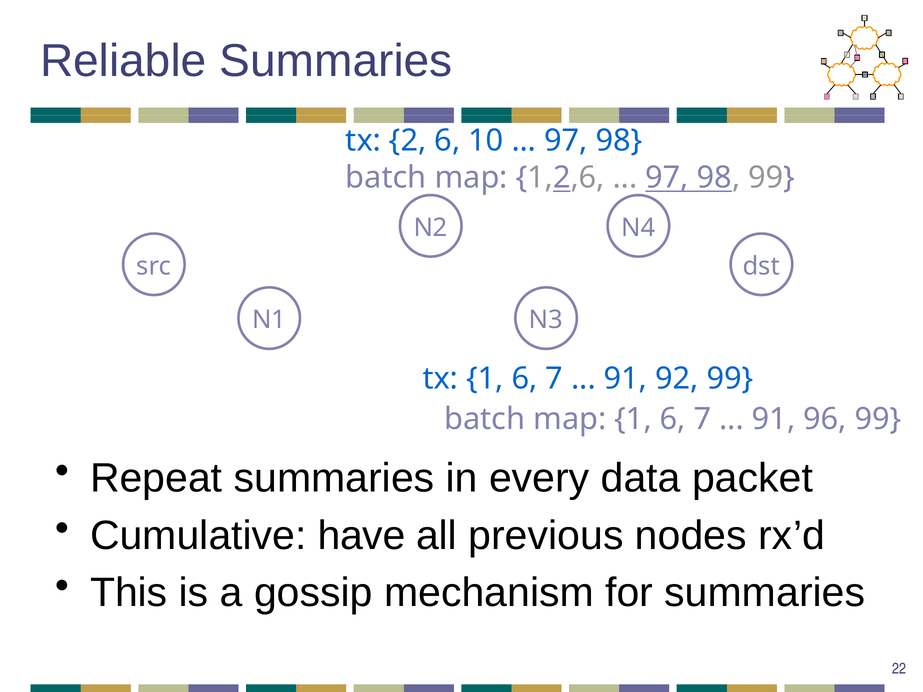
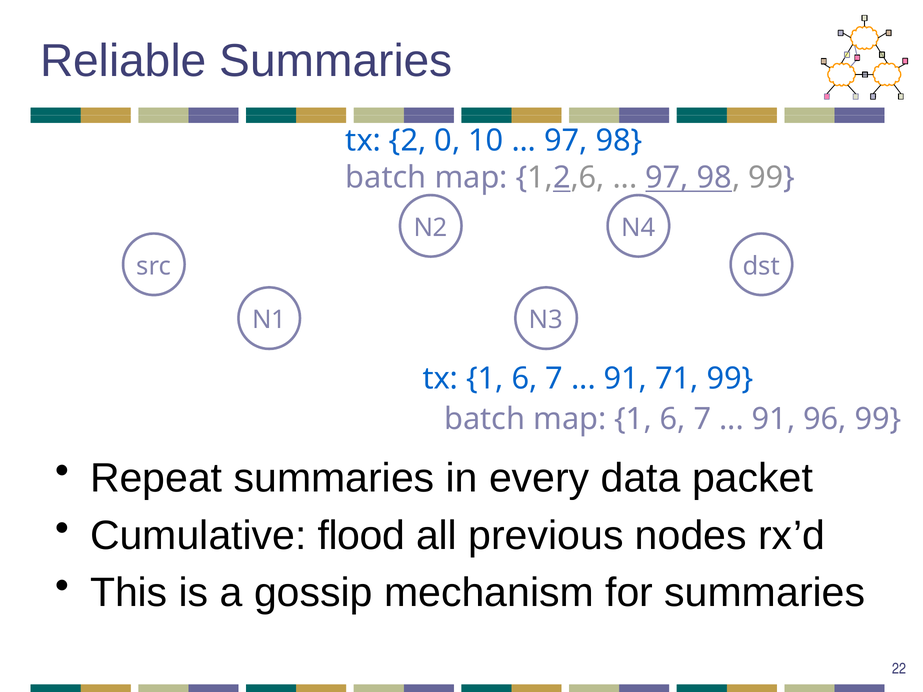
2 6: 6 -> 0
92: 92 -> 71
have: have -> flood
